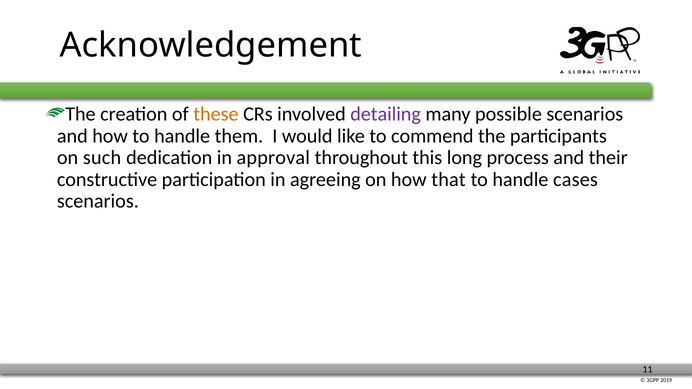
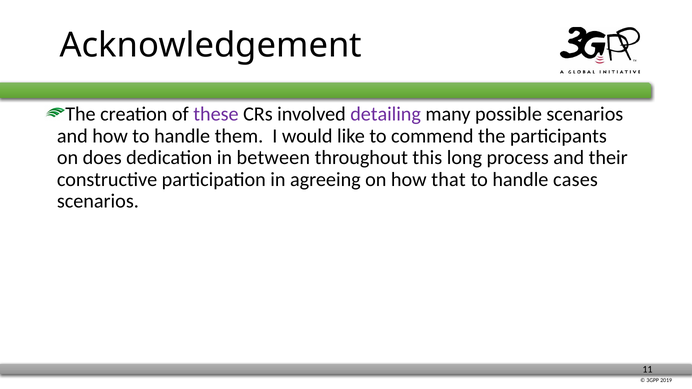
these colour: orange -> purple
such: such -> does
approval: approval -> between
